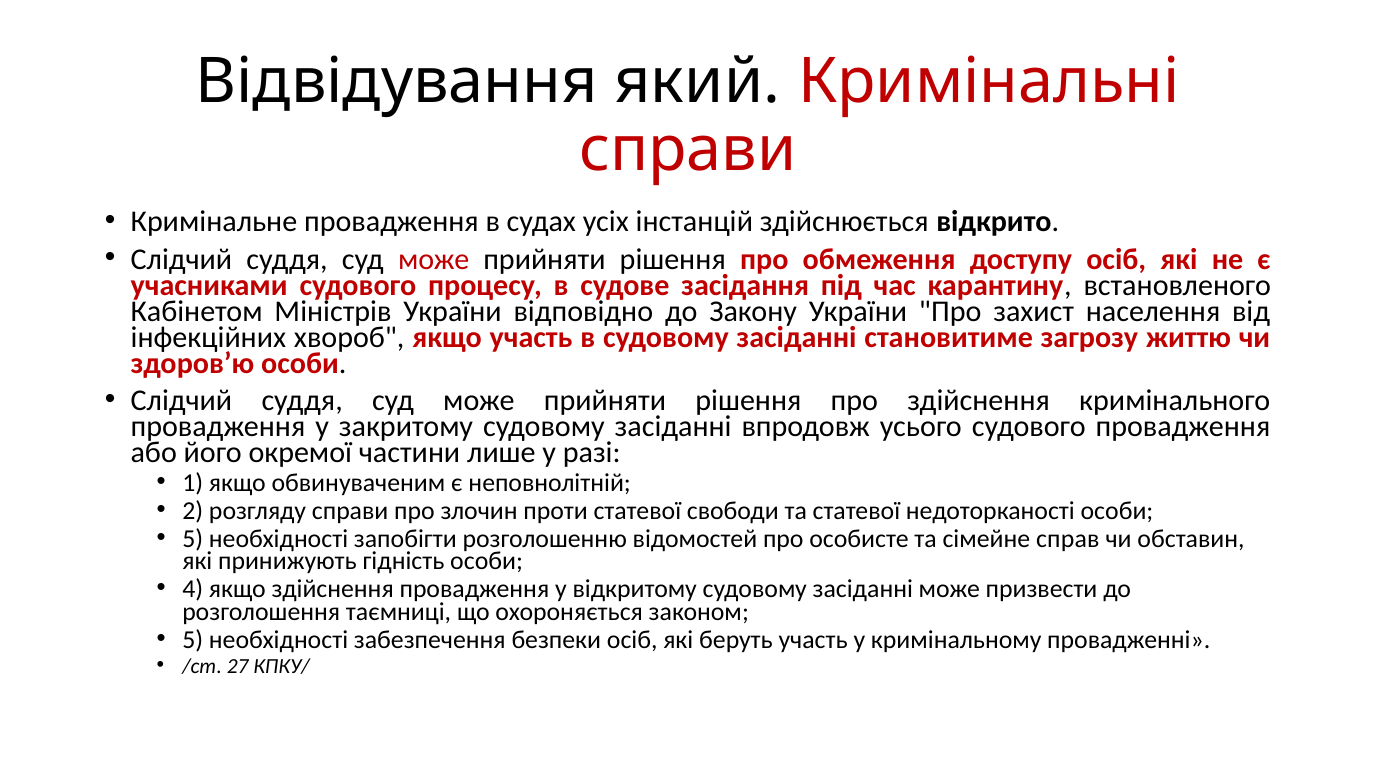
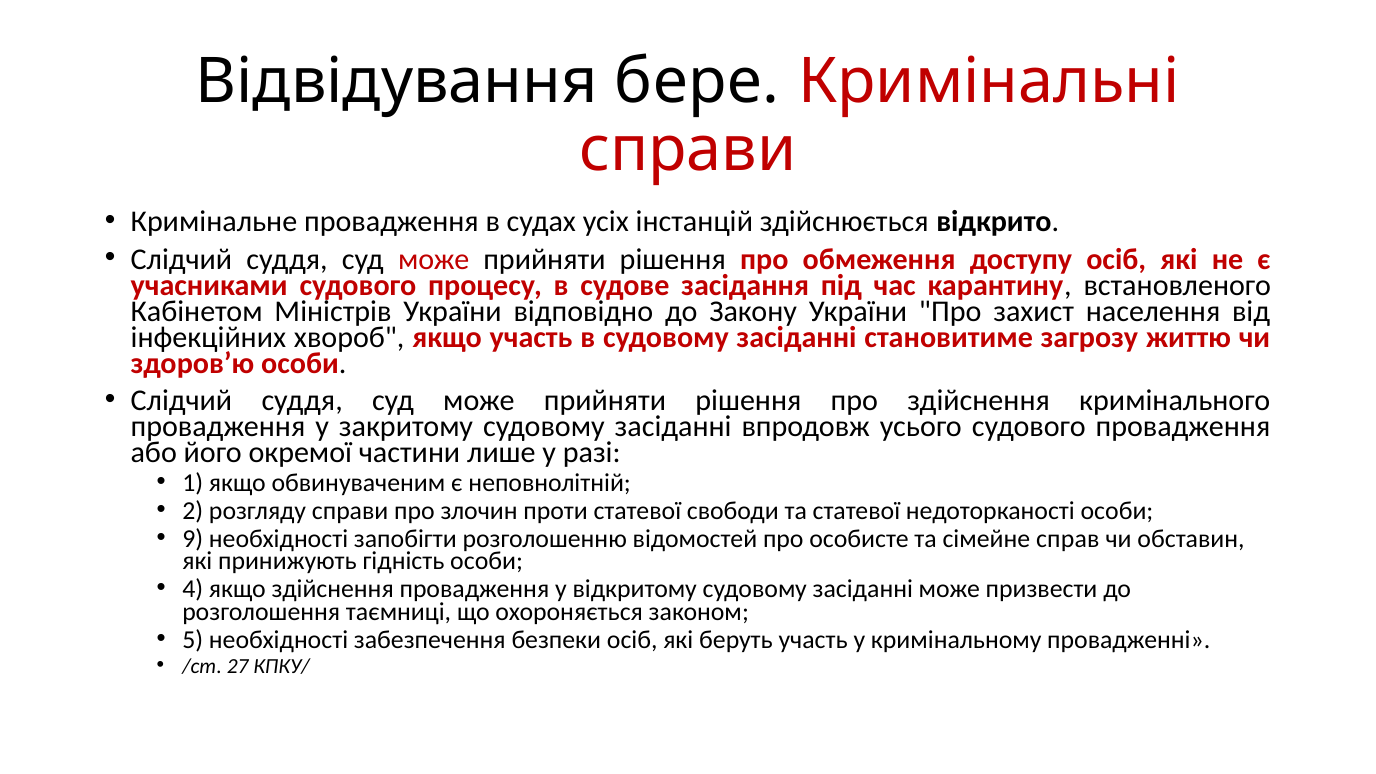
який: який -> бере
5 at (193, 539): 5 -> 9
